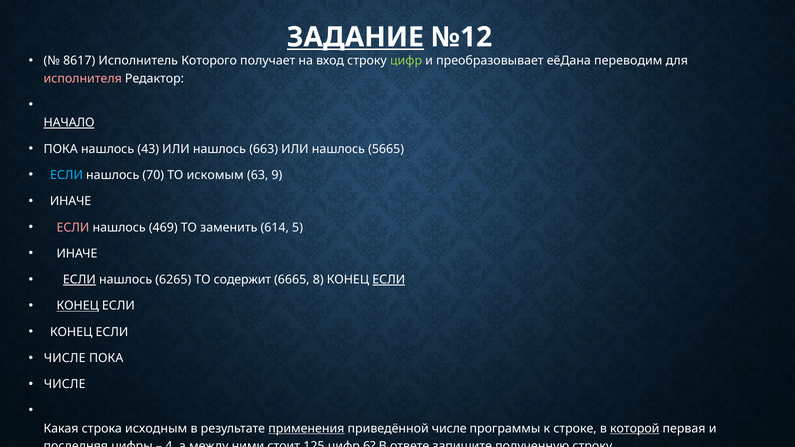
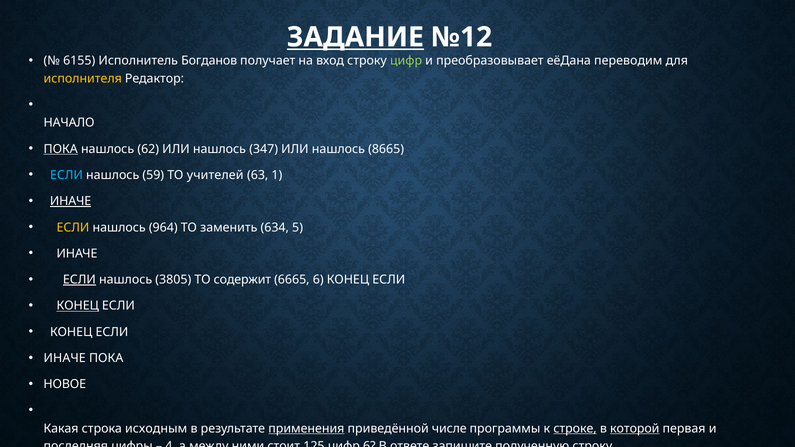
8617: 8617 -> 6155
Которого: Которого -> Богданов
исполнителя colour: pink -> yellow
НАЧАЛО underline: present -> none
ПОКА at (61, 149) underline: none -> present
43: 43 -> 62
663: 663 -> 347
5665: 5665 -> 8665
70: 70 -> 59
искомым: искомым -> учителей
9: 9 -> 1
ИНАЧЕ at (71, 201) underline: none -> present
ЕСЛИ at (73, 227) colour: pink -> yellow
469: 469 -> 964
614: 614 -> 634
6265: 6265 -> 3805
6665 8: 8 -> 6
ЕСЛИ at (389, 280) underline: present -> none
ЧИСЛЕ at (65, 358): ЧИСЛЕ -> ИНАЧЕ
ЧИСЛЕ at (65, 385): ЧИСЛЕ -> НОВОЕ
строке underline: none -> present
